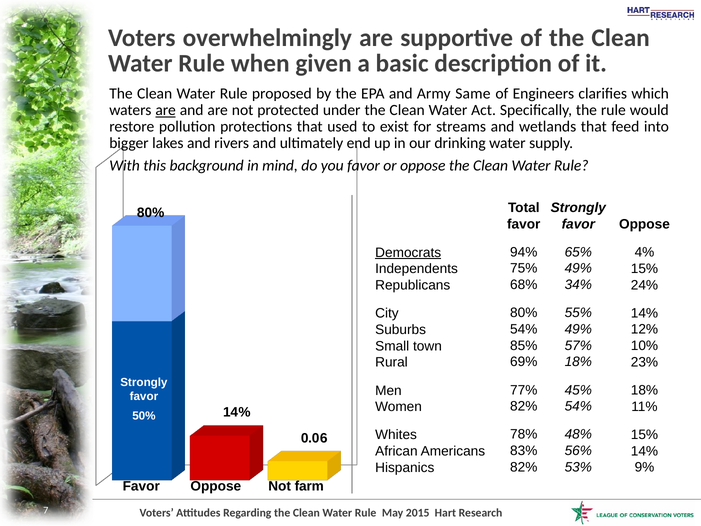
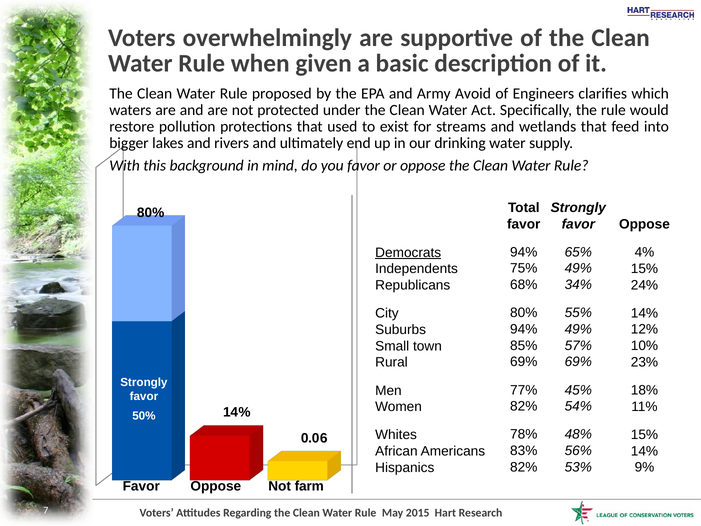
Same: Same -> Avoid
are at (166, 110) underline: present -> none
54% at (524, 329): 54% -> 94%
18% at (578, 362): 18% -> 69%
